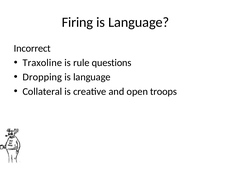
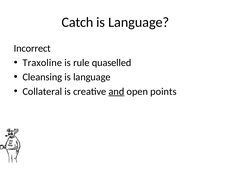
Firing: Firing -> Catch
questions: questions -> quaselled
Dropping: Dropping -> Cleansing
and underline: none -> present
troops: troops -> points
